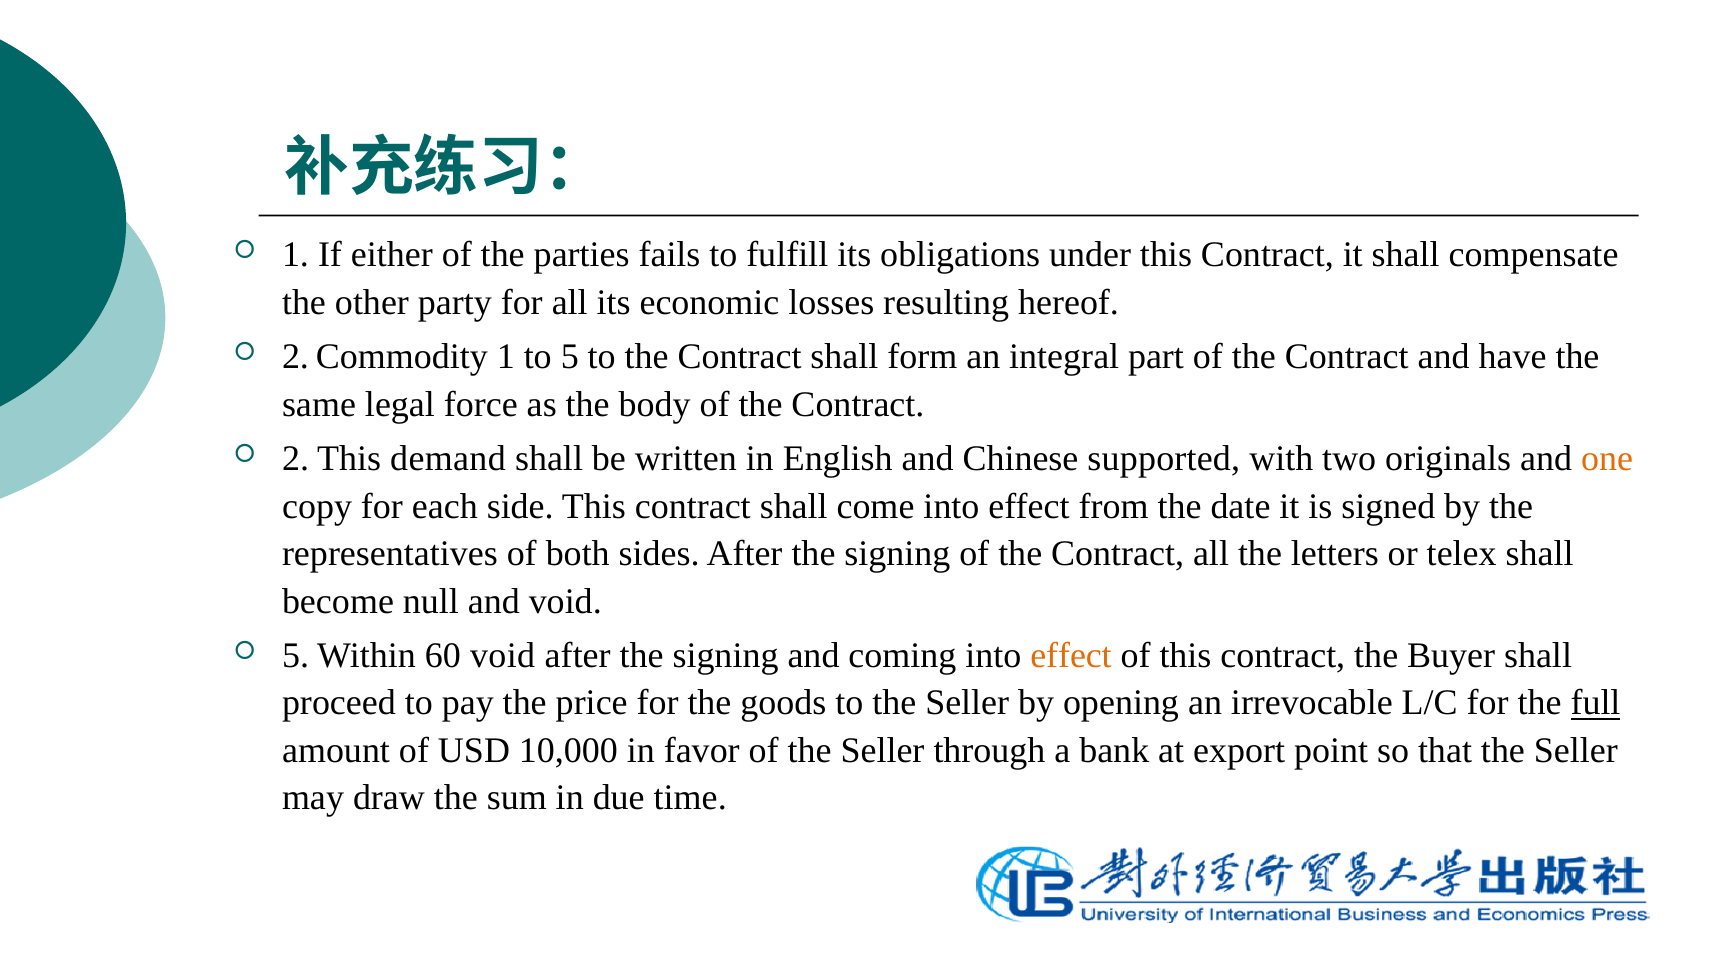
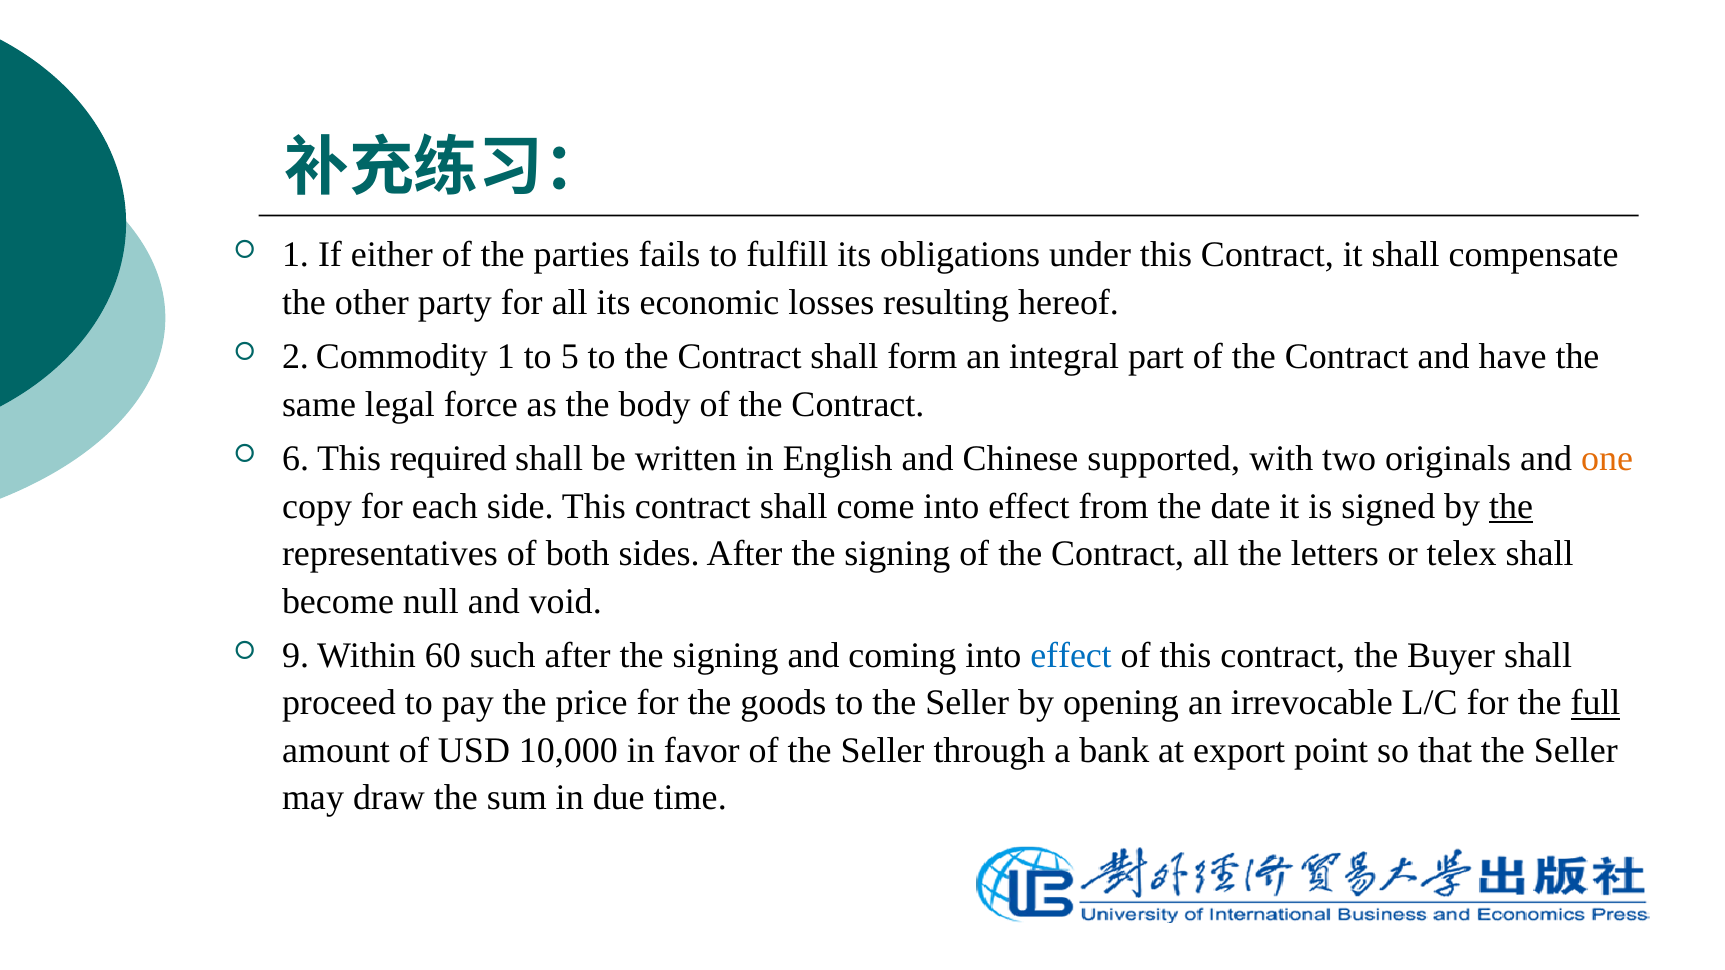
2 at (296, 459): 2 -> 6
demand: demand -> required
the at (1511, 506) underline: none -> present
5 at (296, 656): 5 -> 9
60 void: void -> such
effect at (1071, 656) colour: orange -> blue
